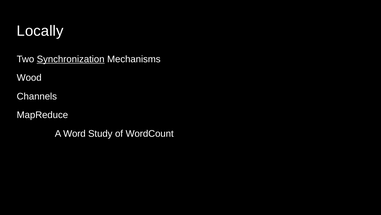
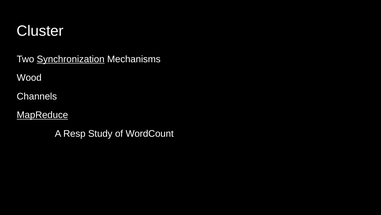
Locally: Locally -> Cluster
MapReduce underline: none -> present
Word: Word -> Resp
